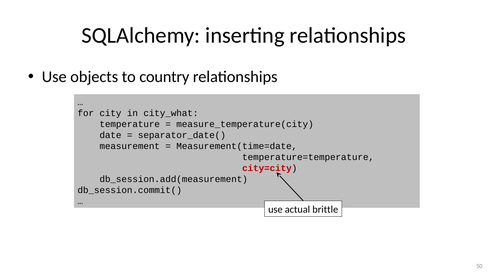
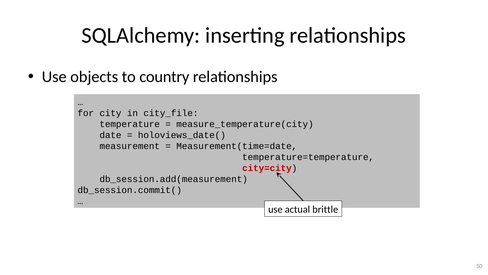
city_what: city_what -> city_file
separator_date(: separator_date( -> holoviews_date(
